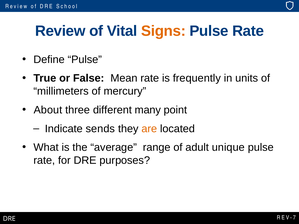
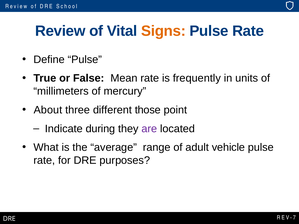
many: many -> those
sends: sends -> during
are colour: orange -> purple
unique: unique -> vehicle
